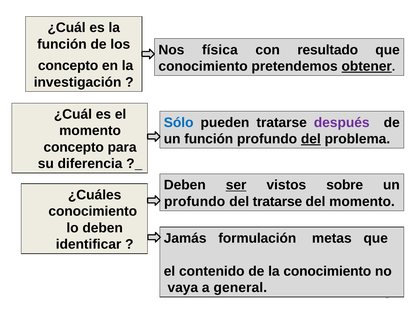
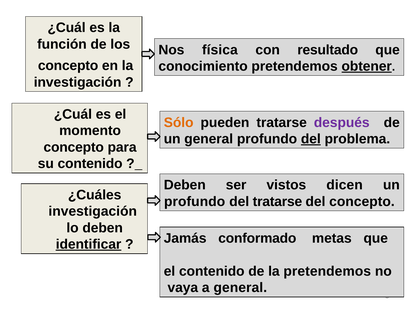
Sólo colour: blue -> orange
un función: función -> general
su diferencia: diferencia -> contenido
ser underline: present -> none
sobre: sobre -> dicen
del momento: momento -> concepto
conocimiento at (93, 211): conocimiento -> investigación
formulación: formulación -> conformado
identificar underline: none -> present
la conocimiento: conocimiento -> pretendemos
